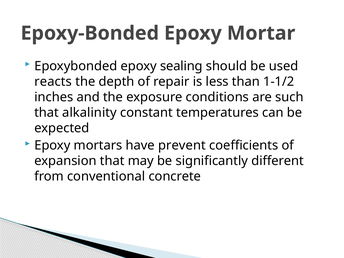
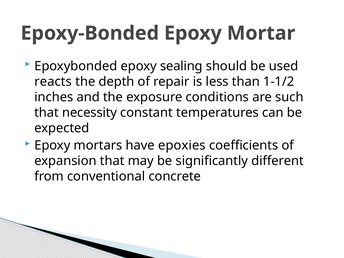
alkalinity: alkalinity -> necessity
prevent: prevent -> epoxies
